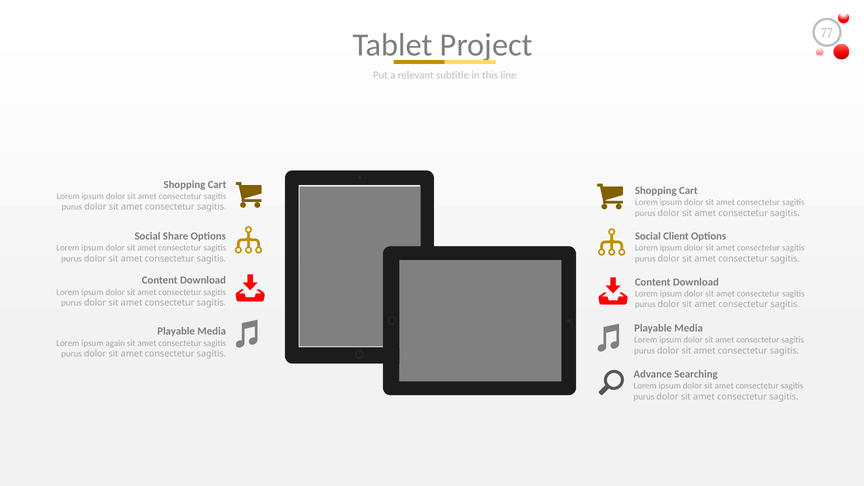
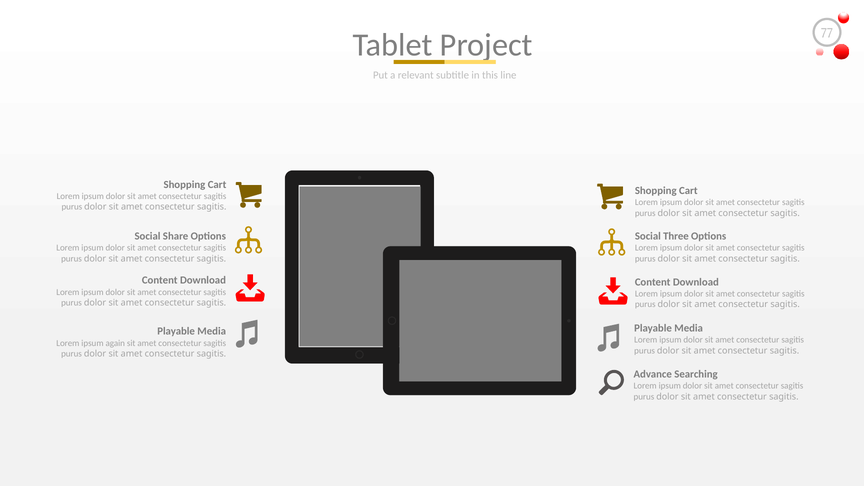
Client: Client -> Three
